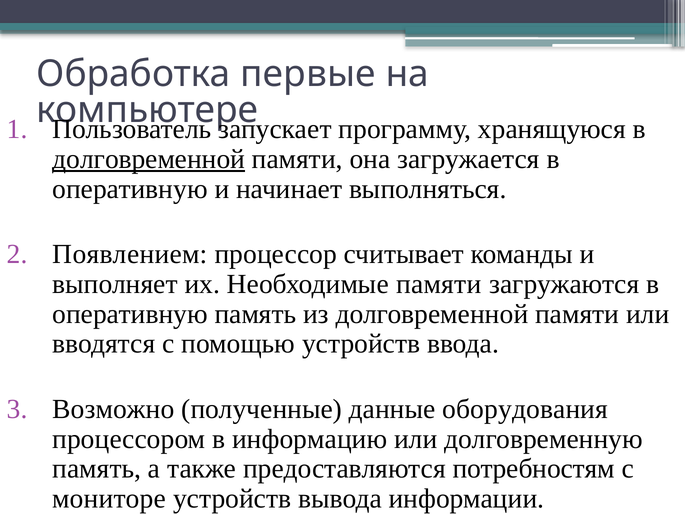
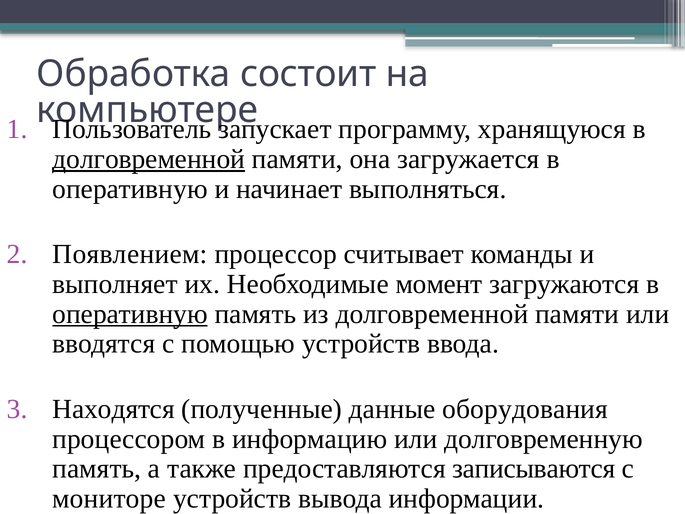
первые: первые -> состоит
Необходимые памяти: памяти -> момент
оперативную at (130, 314) underline: none -> present
Возможно: Возможно -> Находятся
потребностям: потребностям -> записываются
